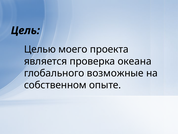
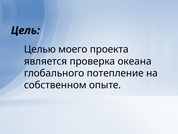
возможные: возможные -> потепление
